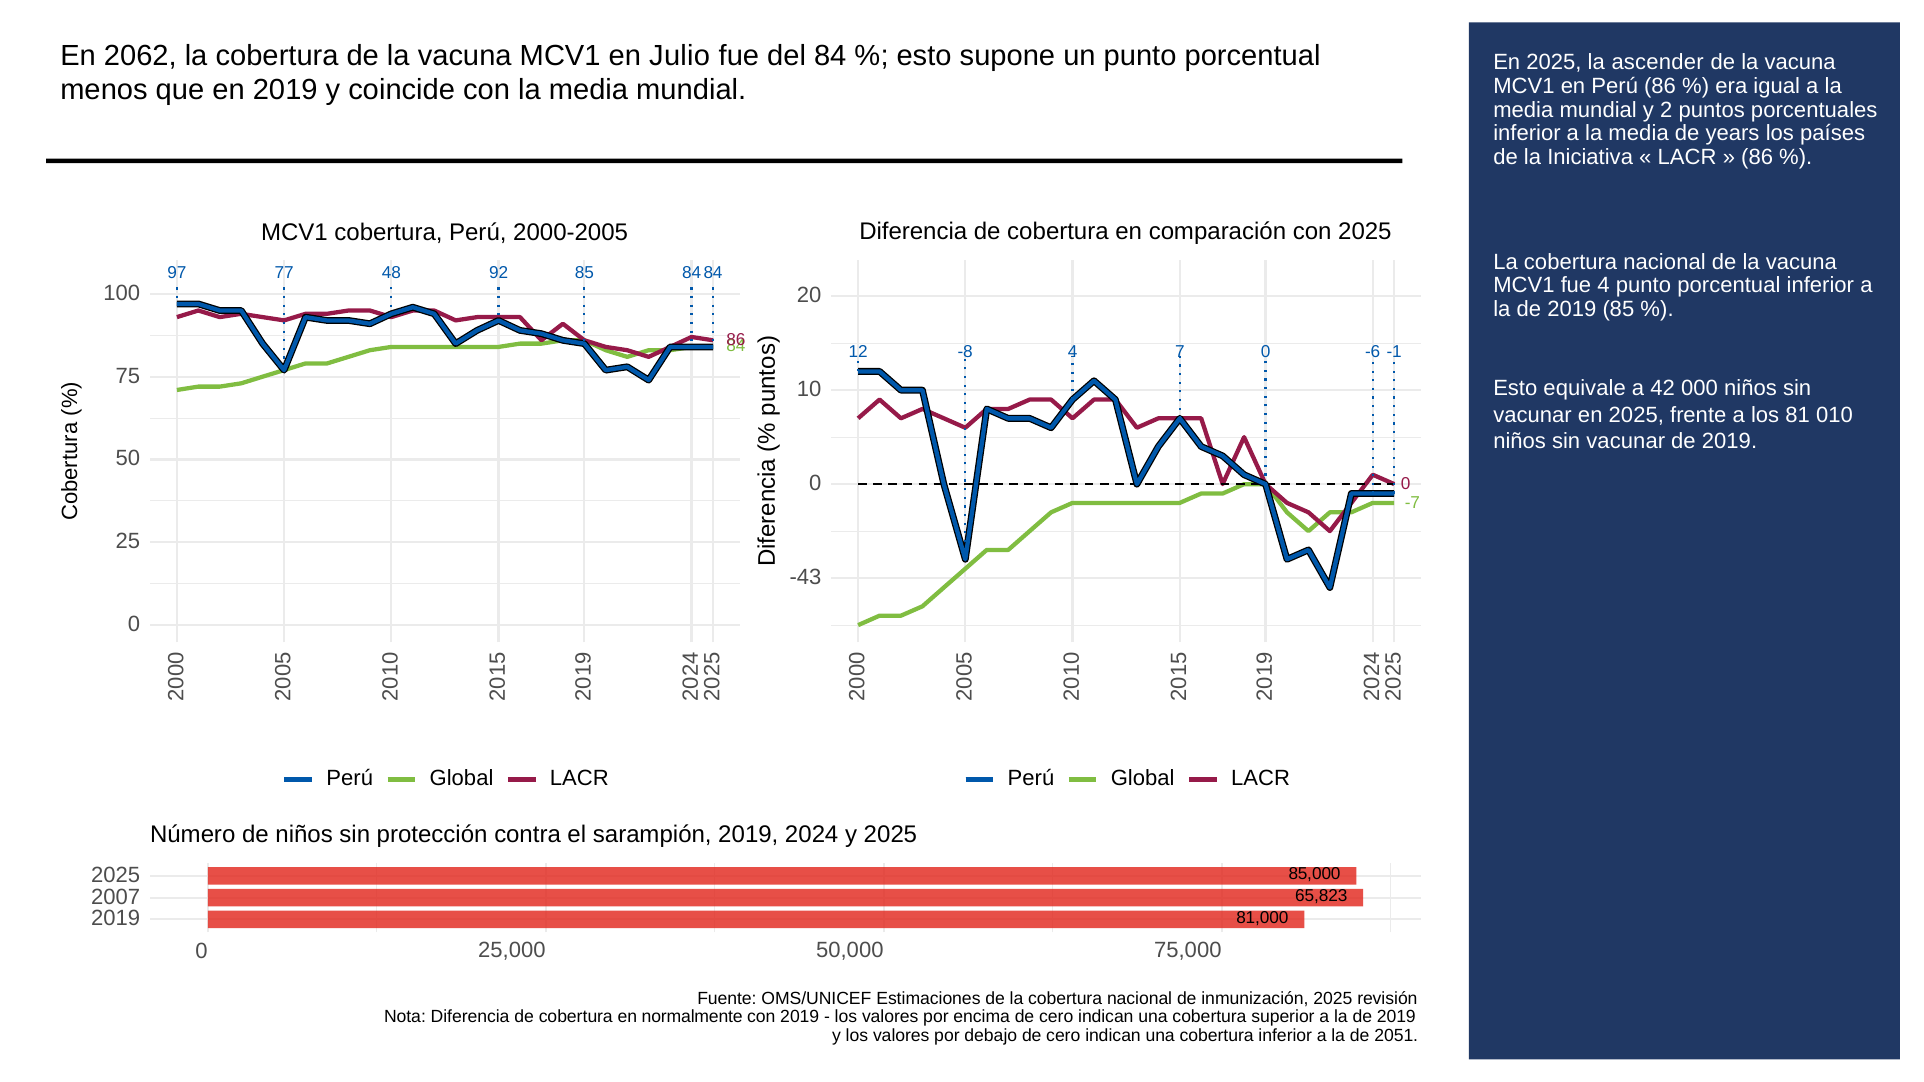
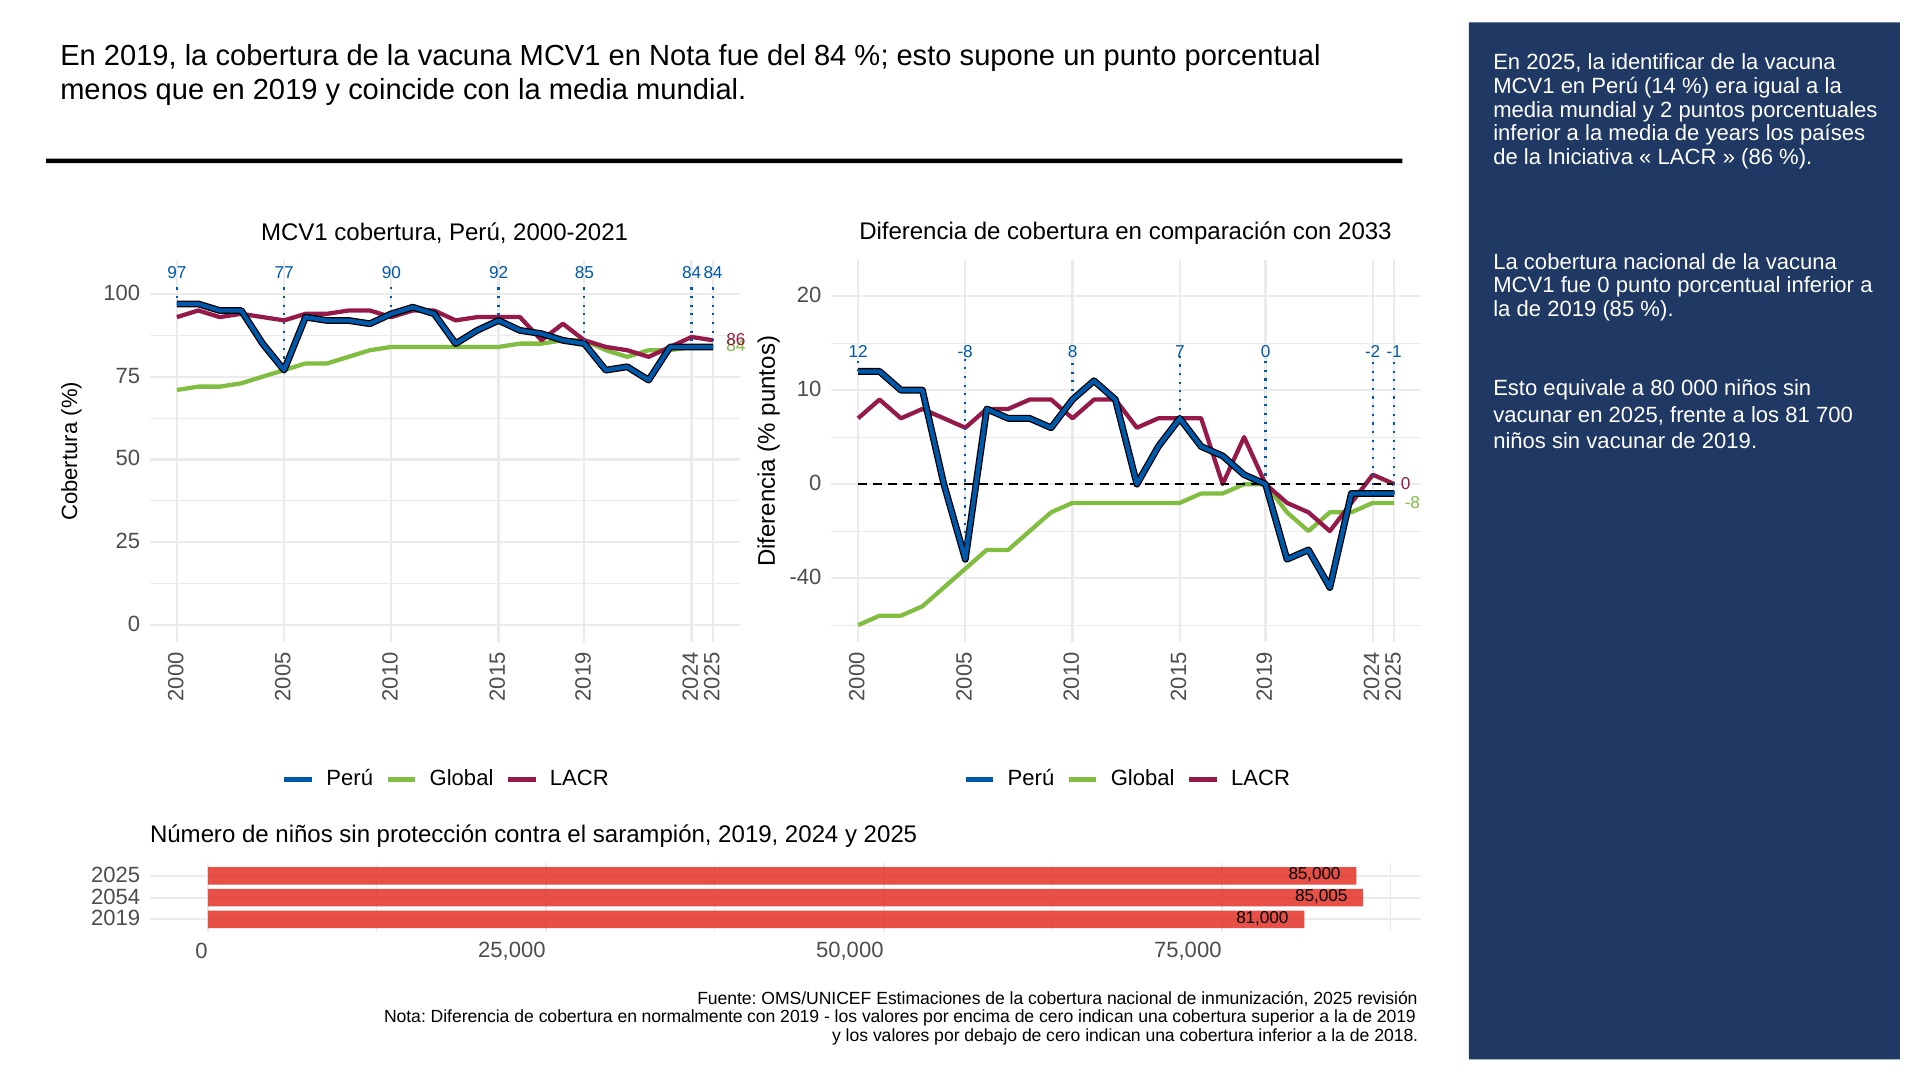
2062 at (140, 55): 2062 -> 2019
en Julio: Julio -> Nota
ascender: ascender -> identificar
Perú 86: 86 -> 14
con 2025: 2025 -> 2033
2000-2005: 2000-2005 -> 2000-2021
48: 48 -> 90
fue 4: 4 -> 0
-8 4: 4 -> 8
-6: -6 -> -2
42: 42 -> 80
010: 010 -> 700
-7 at (1412, 502): -7 -> -8
-43: -43 -> -40
2007: 2007 -> 2054
65,823: 65,823 -> 85,005
2051: 2051 -> 2018
